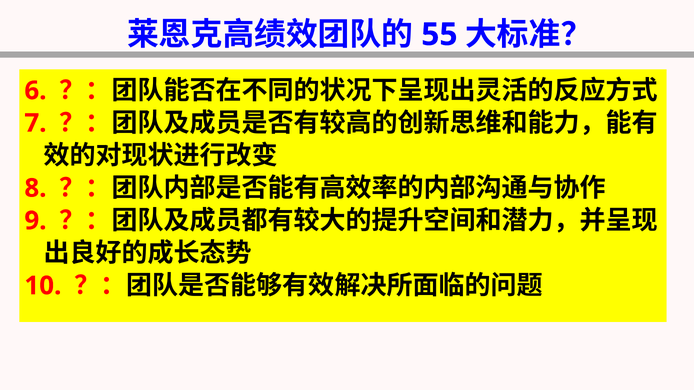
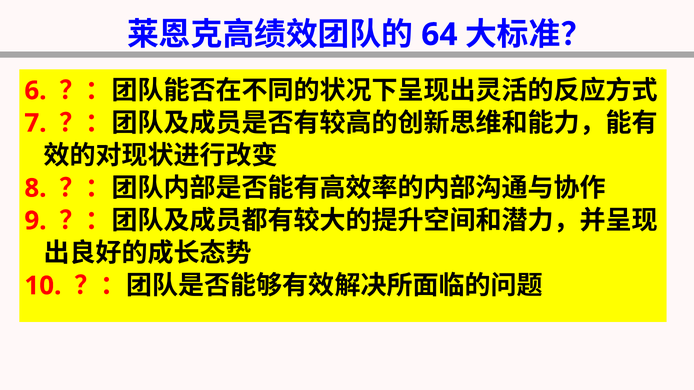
55: 55 -> 64
